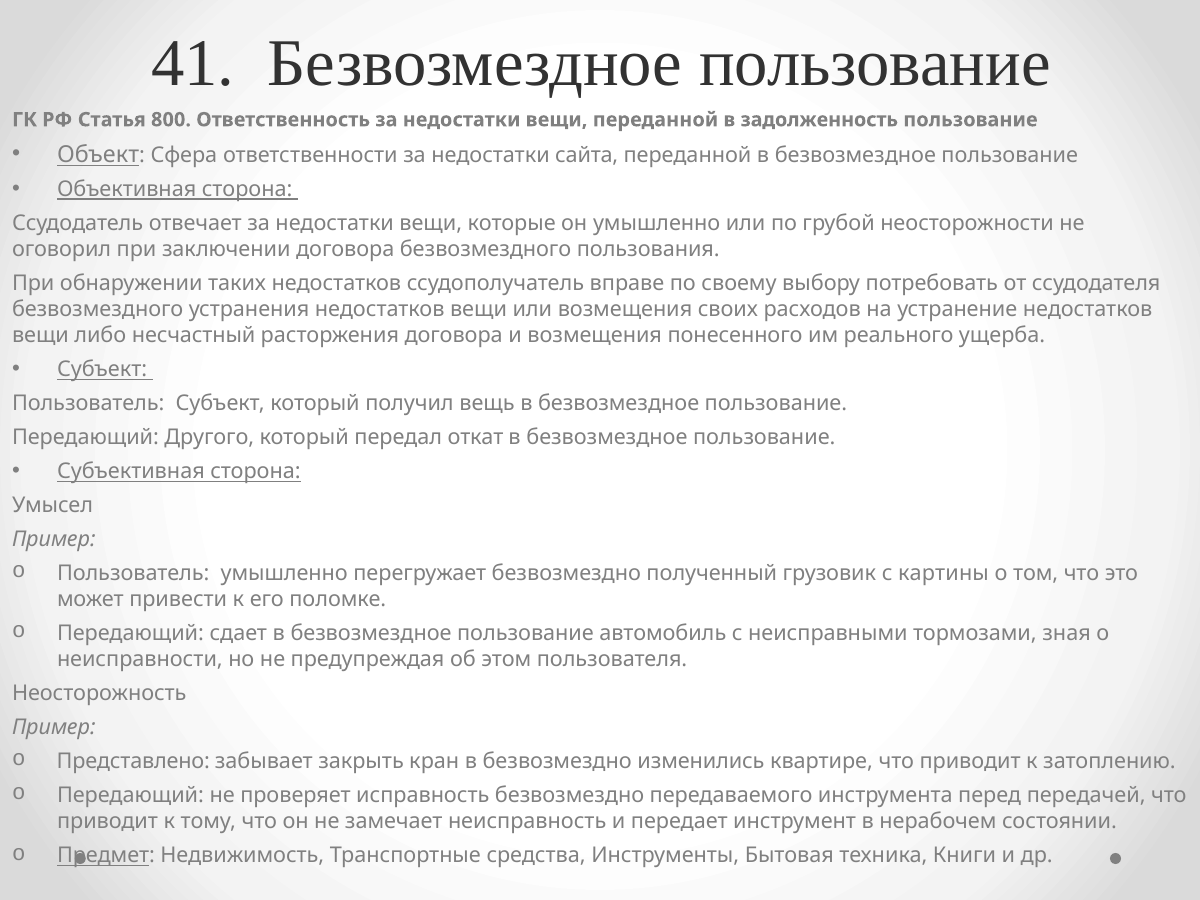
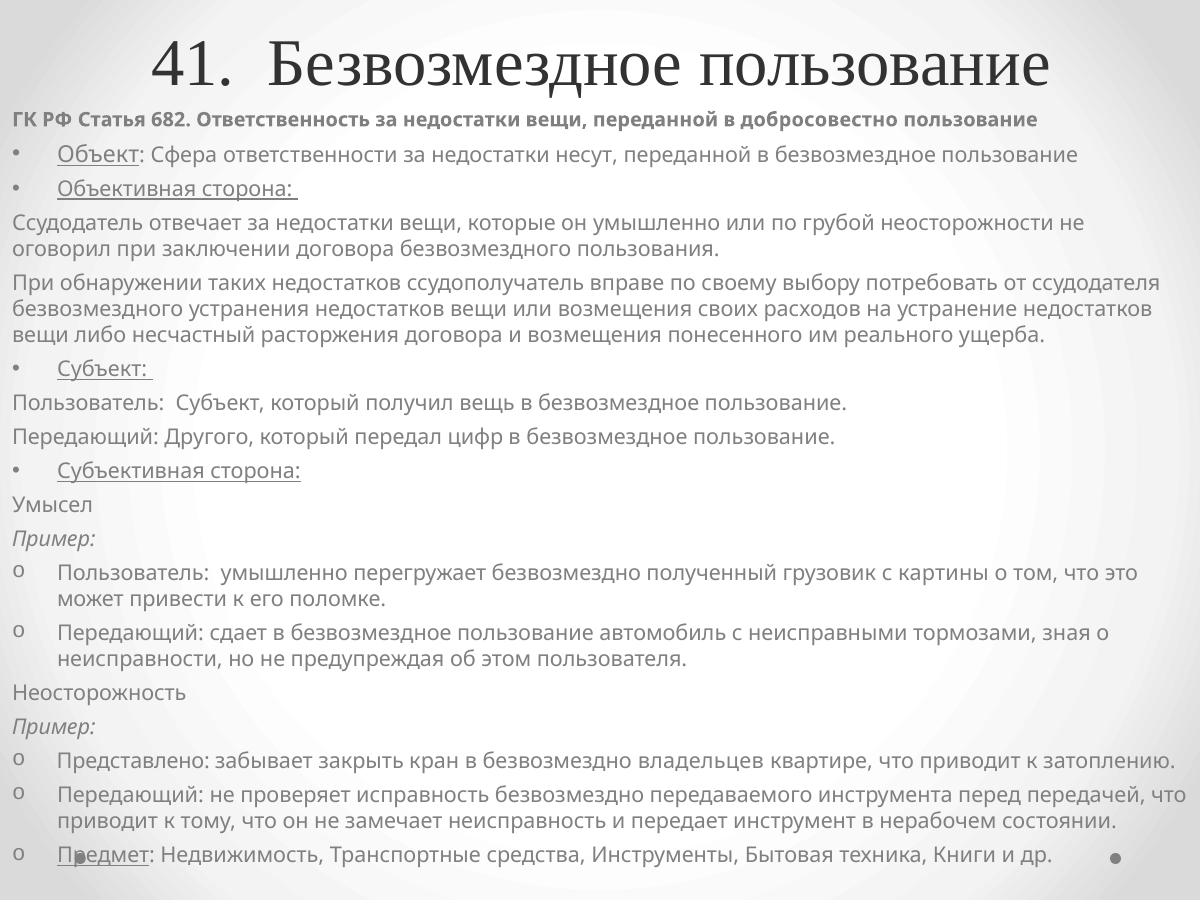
800: 800 -> 682
задолженность: задолженность -> добросовестно
сайта: сайта -> несут
откат: откат -> цифр
изменились: изменились -> владельцев
